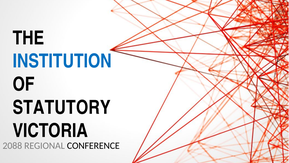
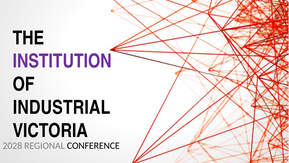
INSTITUTION colour: blue -> purple
STATUTORY: STATUTORY -> INDUSTRIAL
2088: 2088 -> 2028
